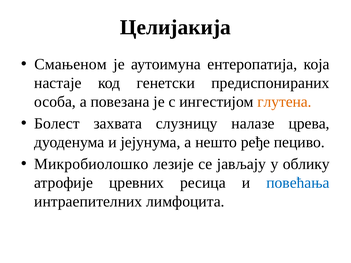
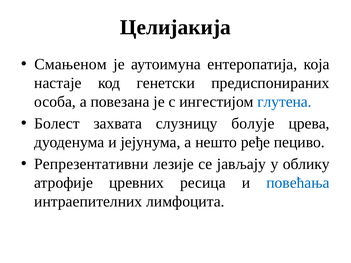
глутена colour: orange -> blue
налазе: налазе -> болује
Микробиолошко: Микробиолошко -> Репрезентативни
